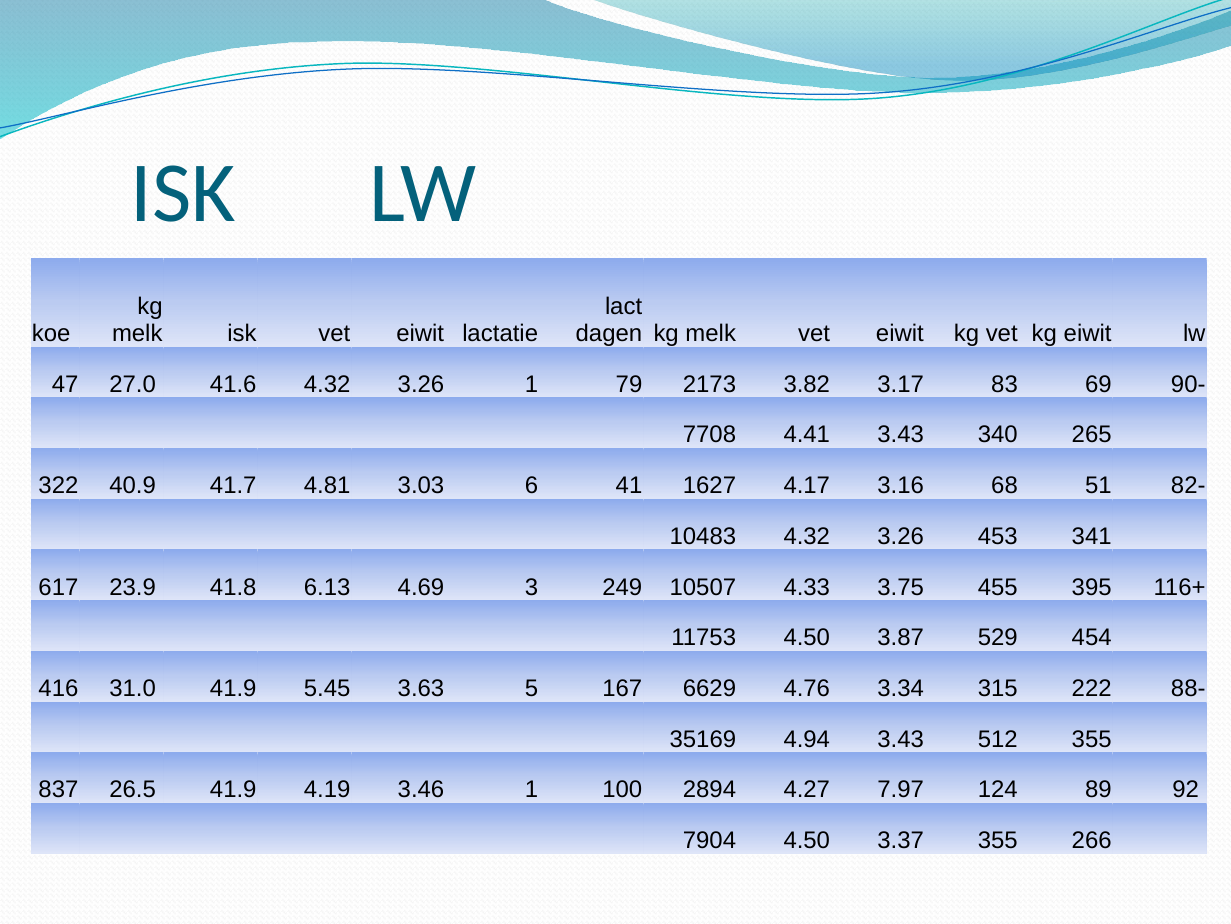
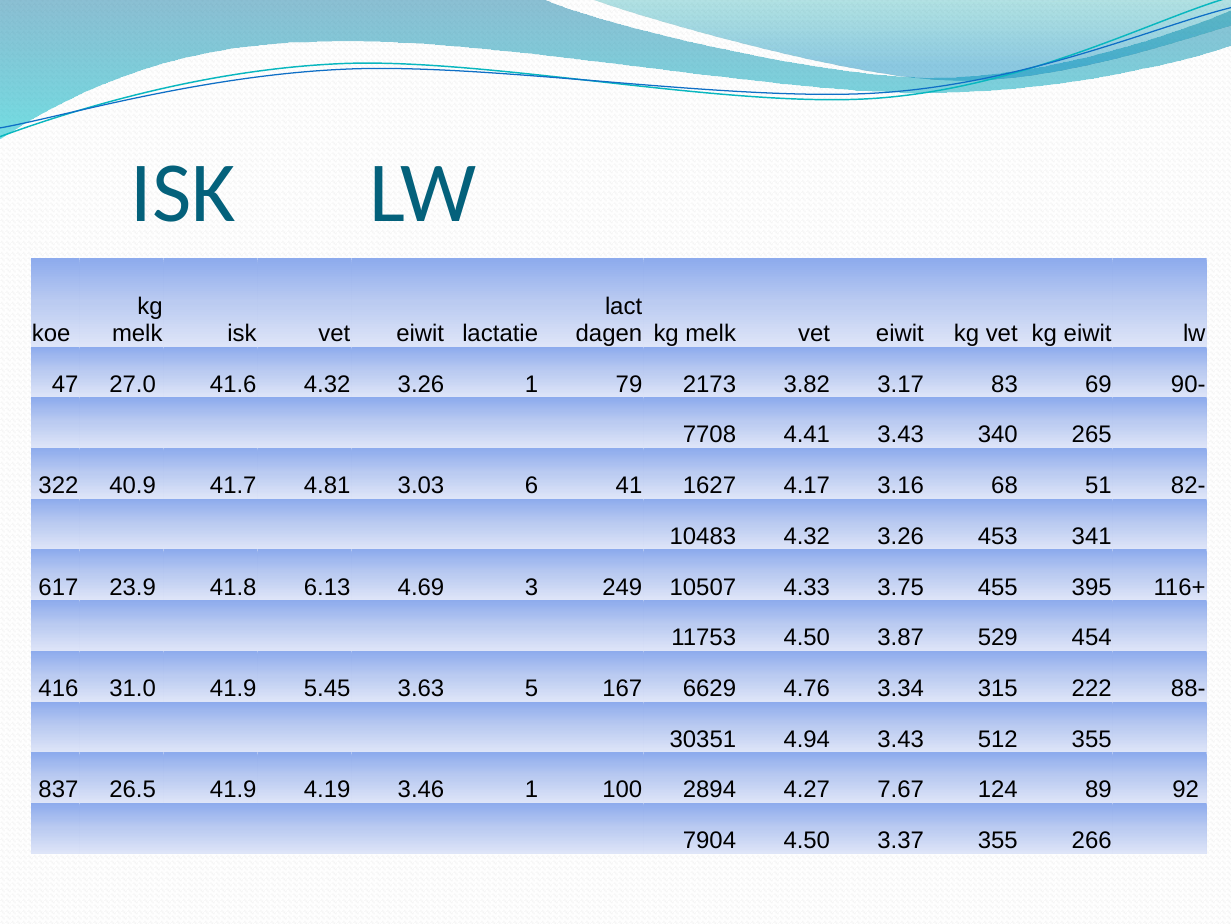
35169: 35169 -> 30351
7.97: 7.97 -> 7.67
